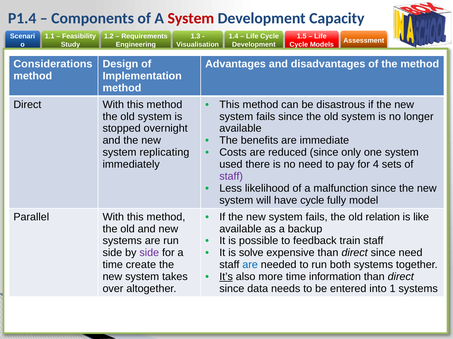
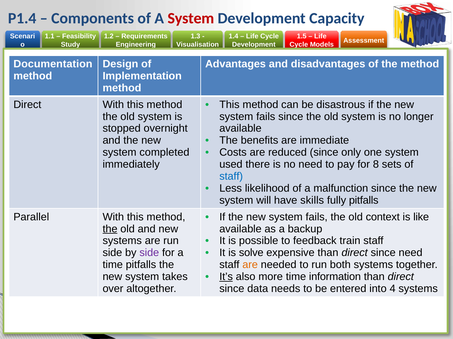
Considerations: Considerations -> Documentation
replicating: replicating -> completed
4: 4 -> 8
staff at (231, 177) colour: purple -> blue
have cycle: cycle -> skills
fully model: model -> pitfalls
relation: relation -> context
the at (110, 229) underline: none -> present
time create: create -> pitfalls
are at (250, 265) colour: blue -> orange
1: 1 -> 4
